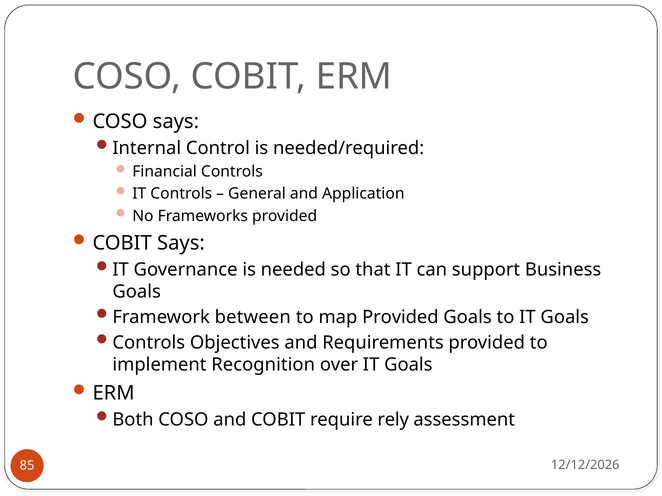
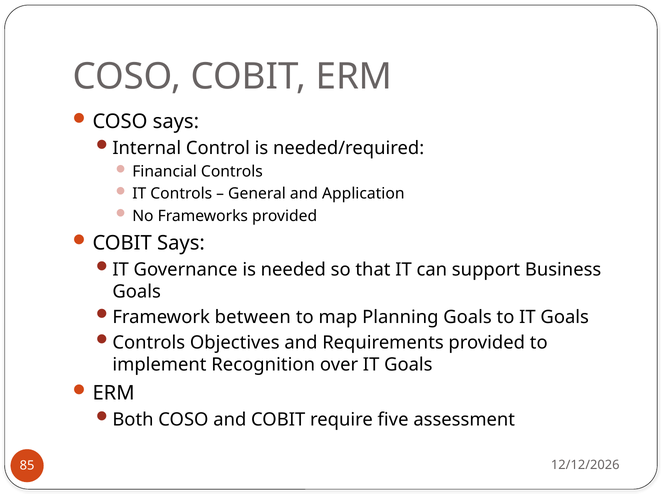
map Provided: Provided -> Planning
rely: rely -> five
